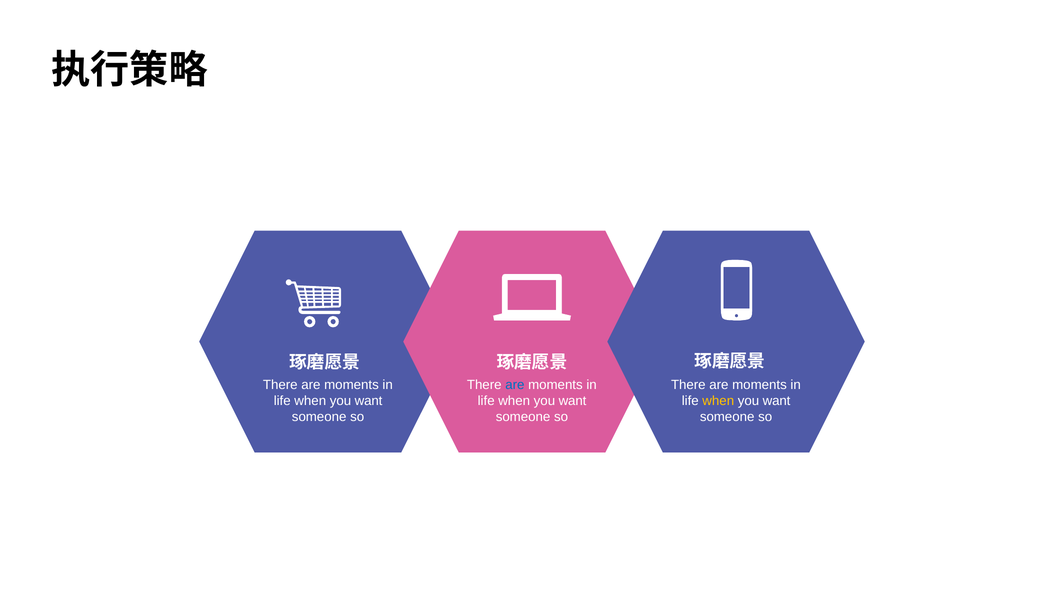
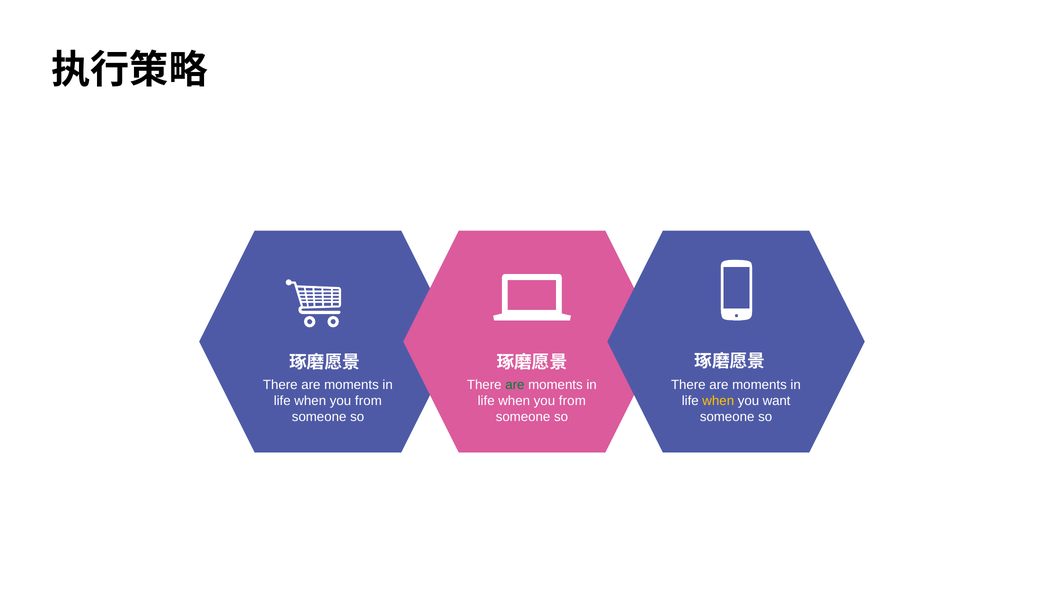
are at (515, 385) colour: blue -> green
want at (369, 401): want -> from
want at (572, 401): want -> from
